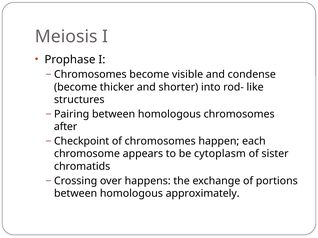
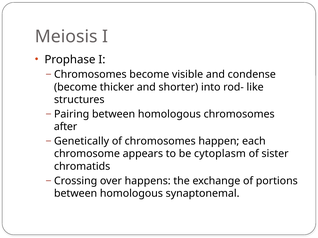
Checkpoint: Checkpoint -> Genetically
approximately: approximately -> synaptonemal
